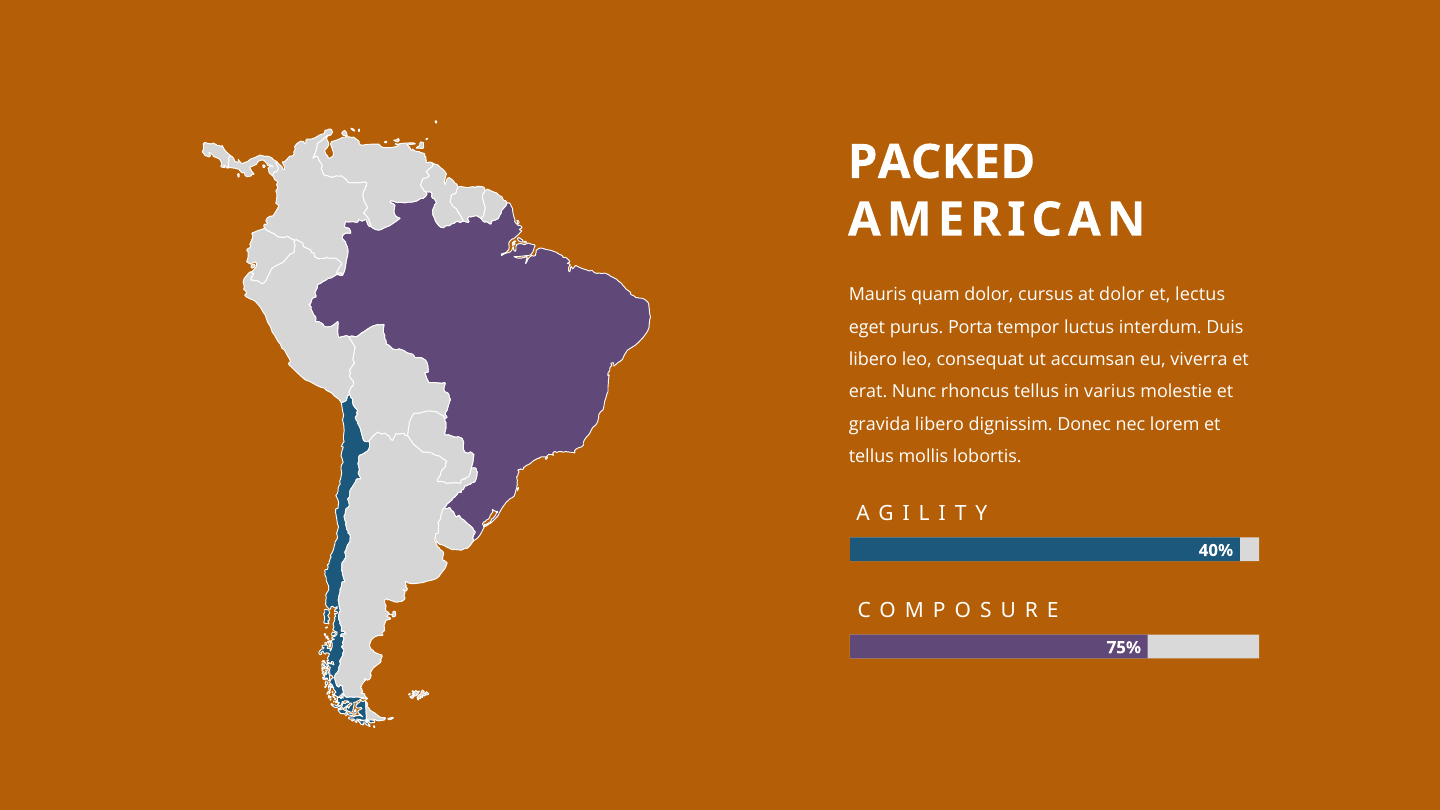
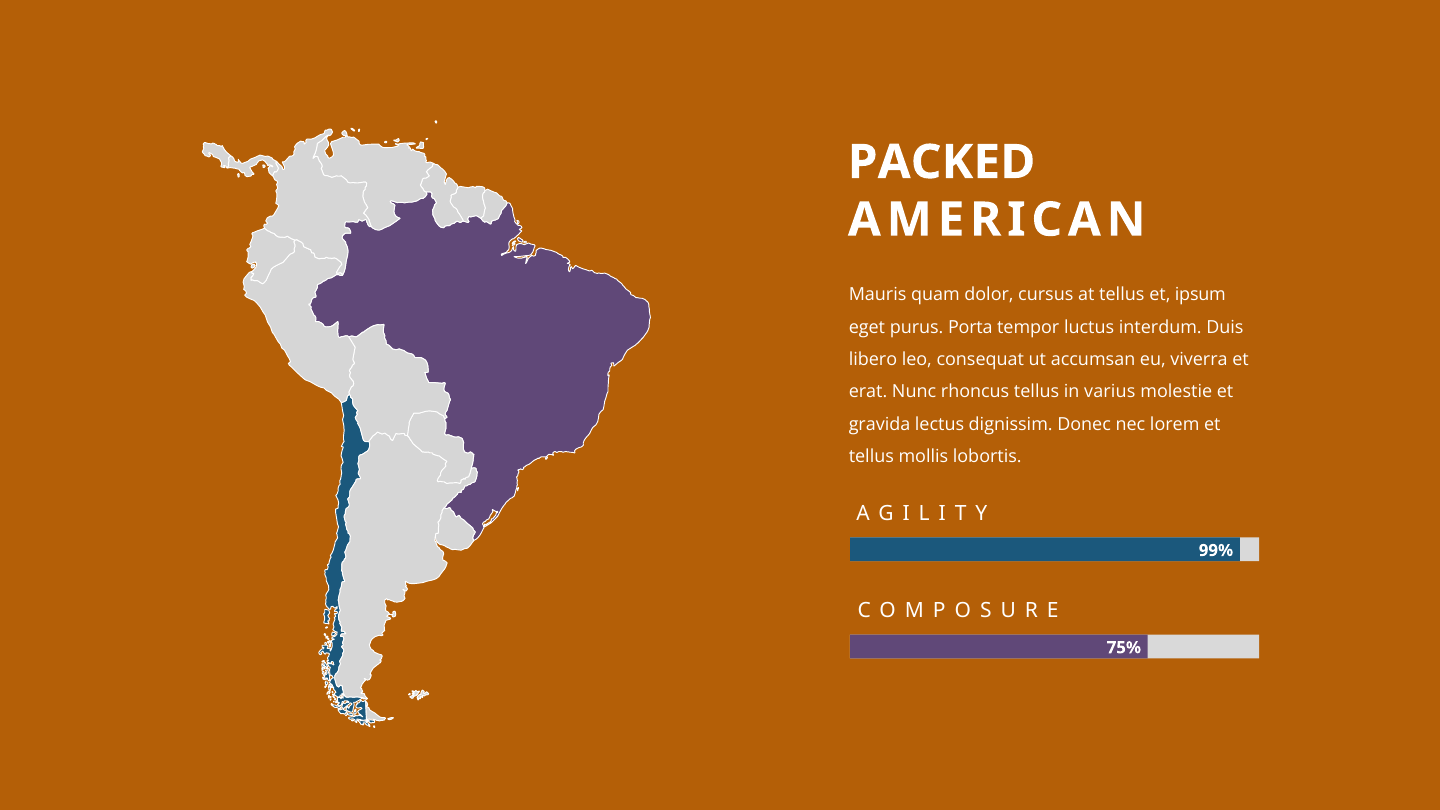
at dolor: dolor -> tellus
lectus: lectus -> ipsum
gravida libero: libero -> lectus
40%: 40% -> 99%
